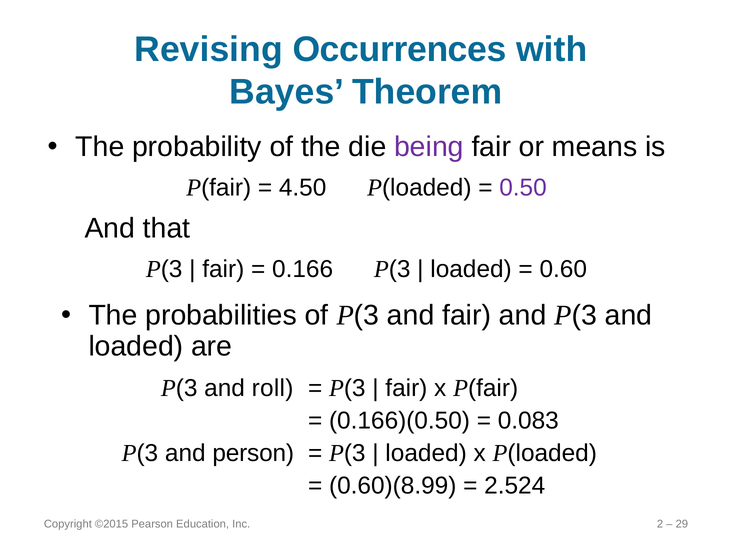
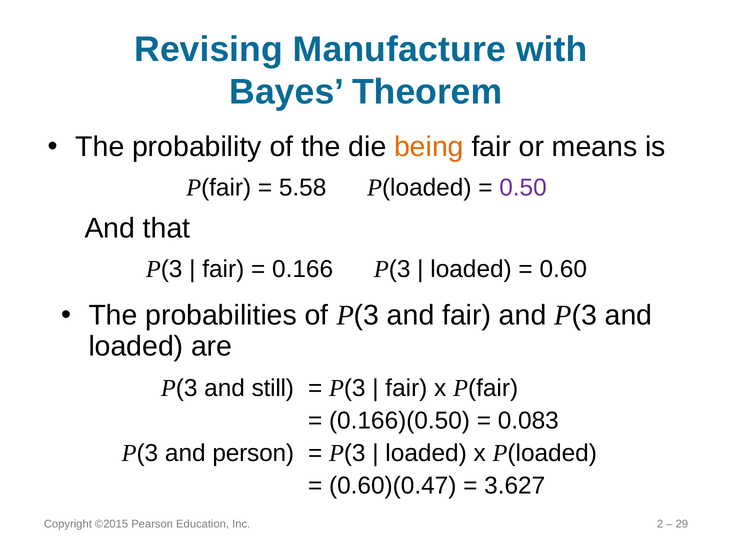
Occurrences: Occurrences -> Manufacture
being colour: purple -> orange
4.50: 4.50 -> 5.58
roll: roll -> still
0.60)(8.99: 0.60)(8.99 -> 0.60)(0.47
2.524: 2.524 -> 3.627
